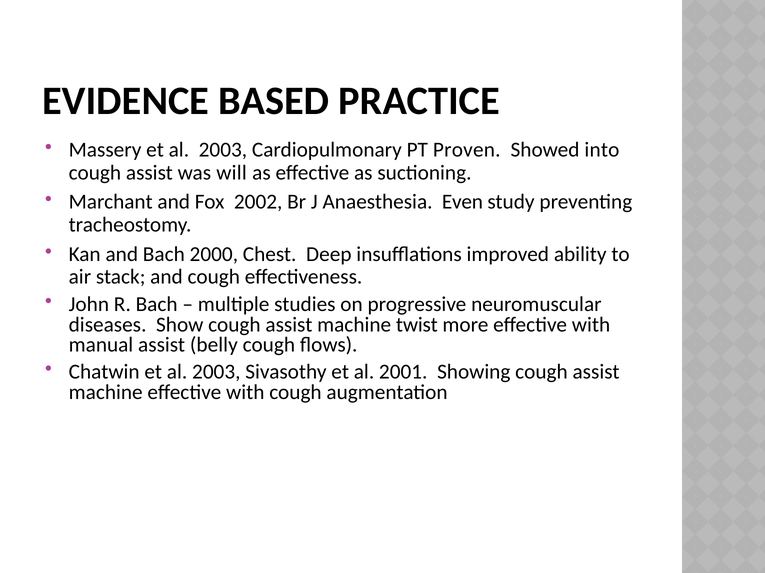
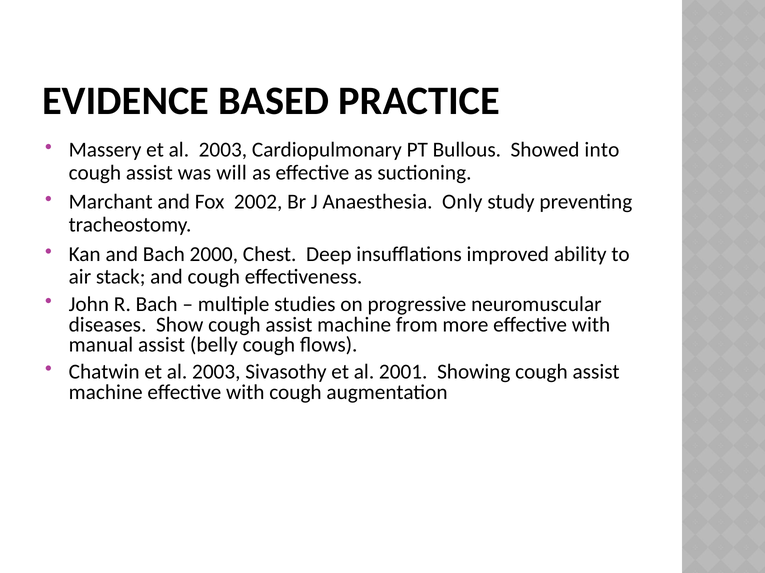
Proven: Proven -> Bullous
Even: Even -> Only
twist: twist -> from
